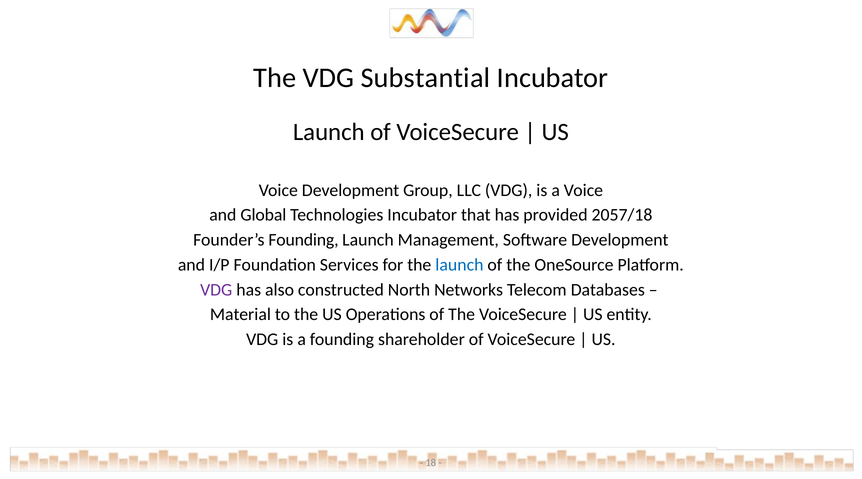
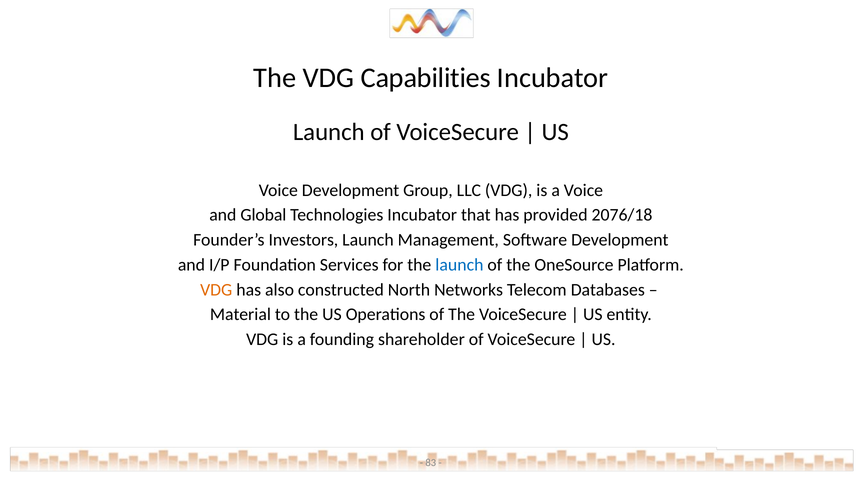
Substantial: Substantial -> Capabilities
2057/18: 2057/18 -> 2076/18
Founder’s Founding: Founding -> Investors
VDG at (216, 290) colour: purple -> orange
18: 18 -> 83
